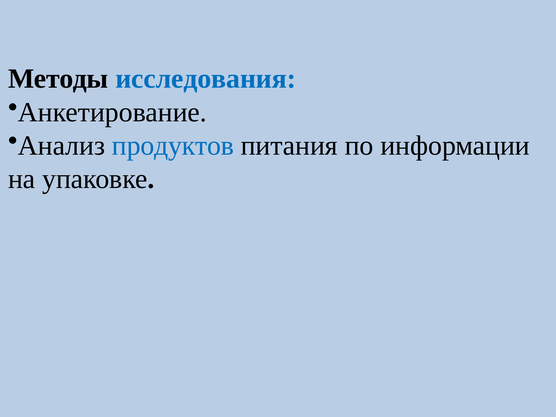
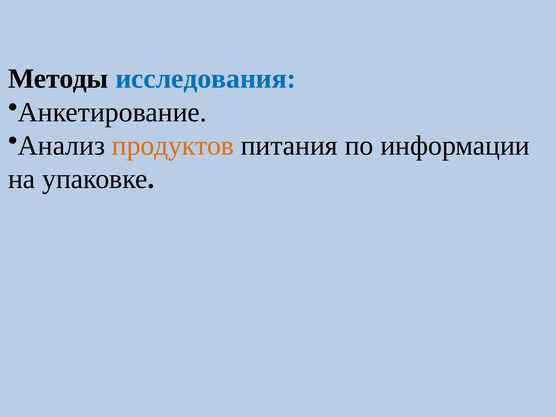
продуктов colour: blue -> orange
